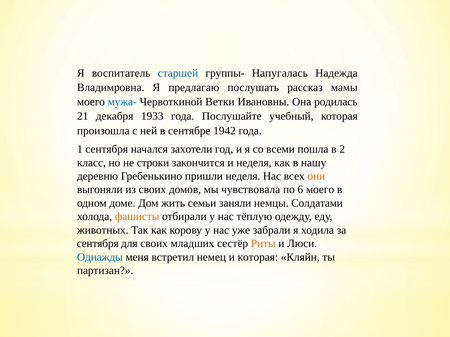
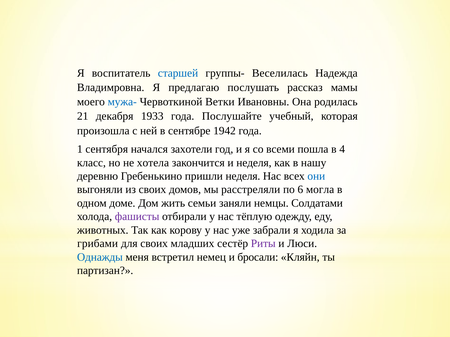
Напугалась: Напугалась -> Веселилась
2: 2 -> 4
строки: строки -> хотела
они colour: orange -> blue
чувствовала: чувствовала -> расстреляли
6 моего: моего -> могла
фашисты colour: orange -> purple
сентября at (98, 244): сентября -> грибами
Риты colour: orange -> purple
и которая: которая -> бросали
